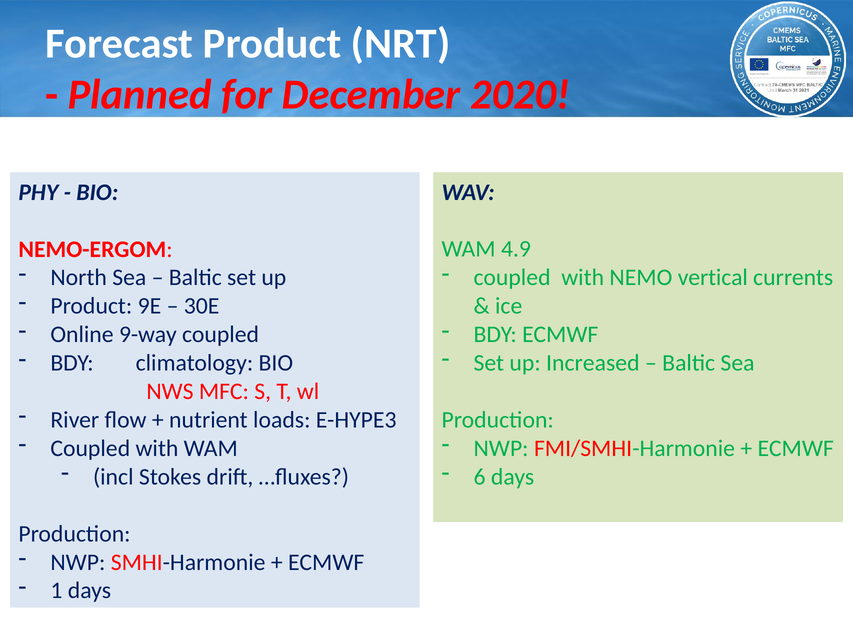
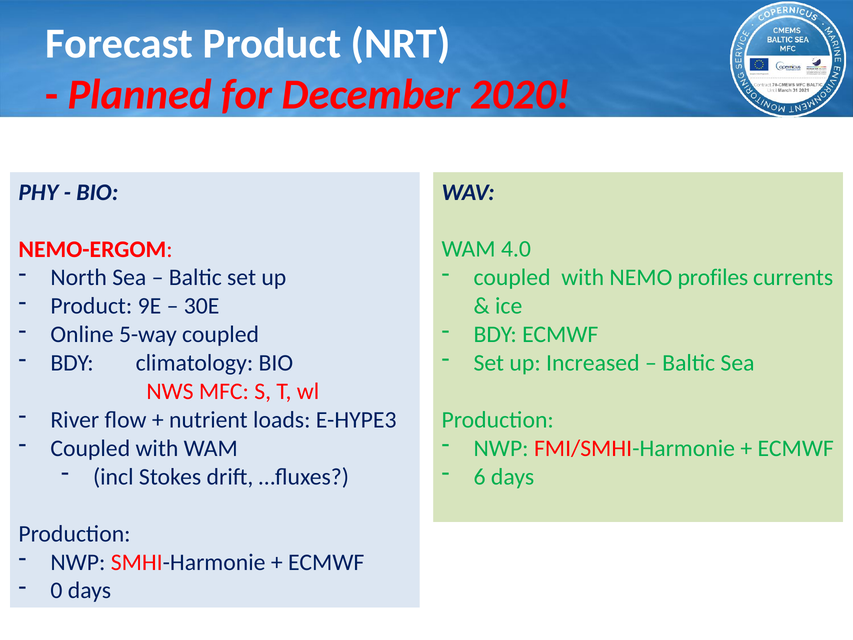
4.9: 4.9 -> 4.0
vertical: vertical -> profiles
9-way: 9-way -> 5-way
1: 1 -> 0
